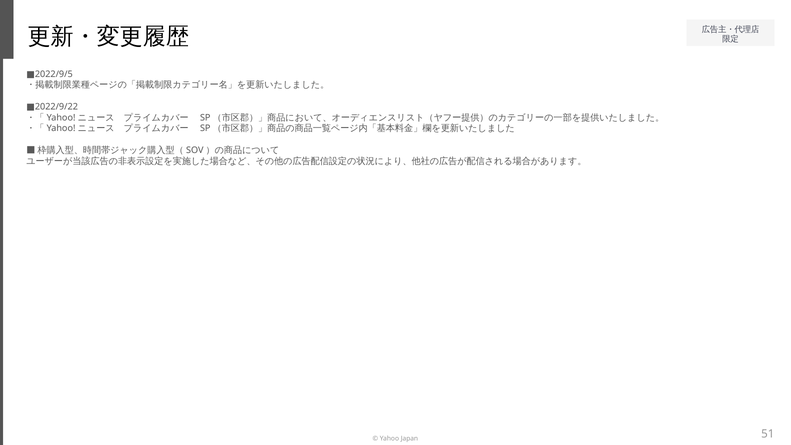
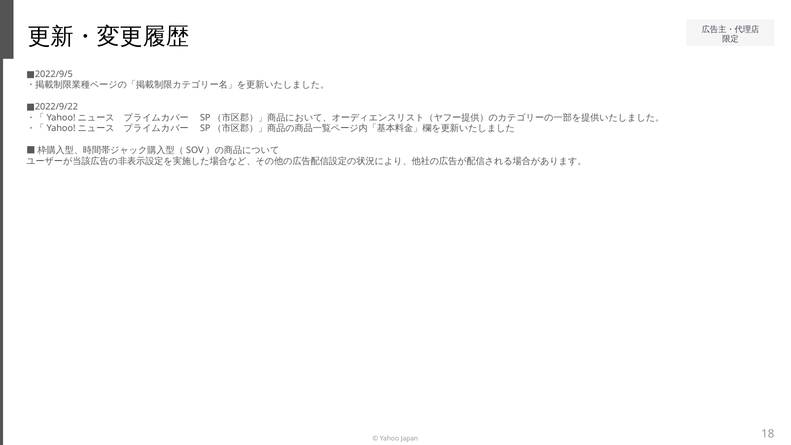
51: 51 -> 18
